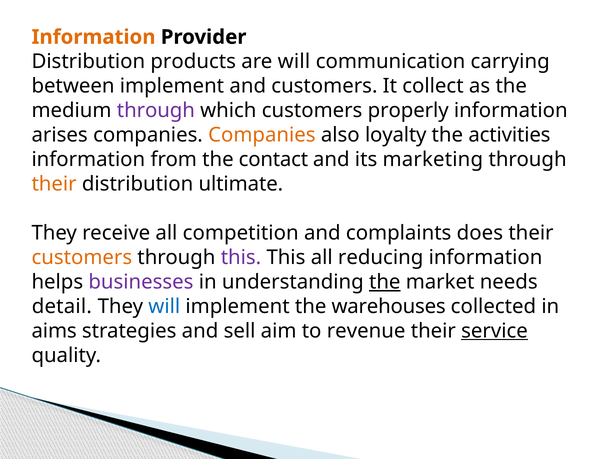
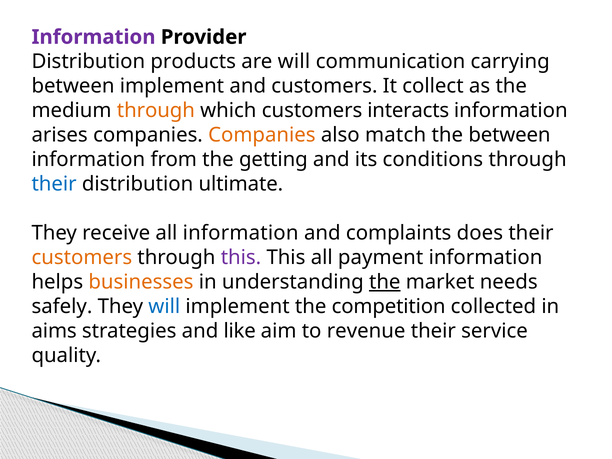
Information at (94, 37) colour: orange -> purple
through at (156, 111) colour: purple -> orange
properly: properly -> interacts
loyalty: loyalty -> match
the activities: activities -> between
contact: contact -> getting
marketing: marketing -> conditions
their at (54, 184) colour: orange -> blue
all competition: competition -> information
reducing: reducing -> payment
businesses colour: purple -> orange
detail: detail -> safely
warehouses: warehouses -> competition
sell: sell -> like
service underline: present -> none
